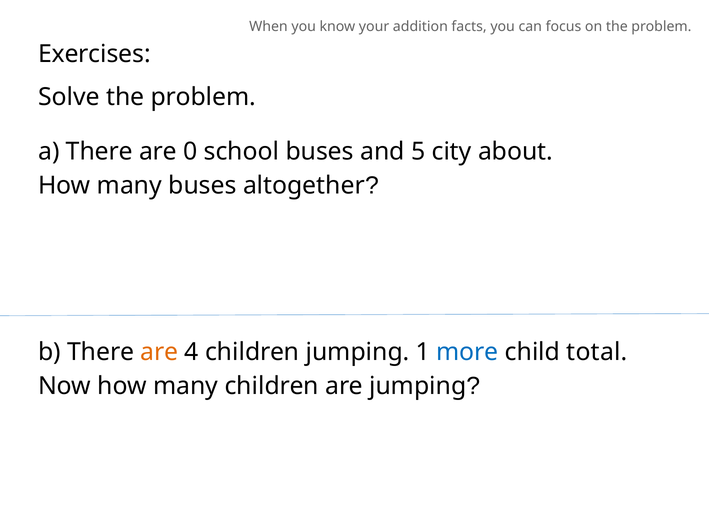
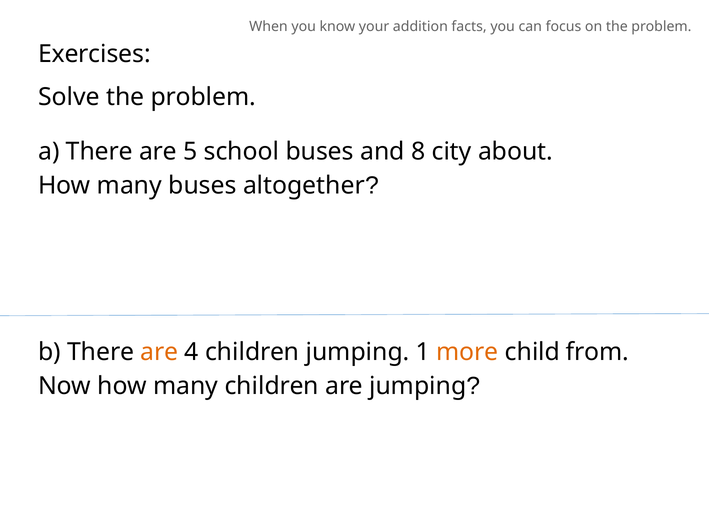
0: 0 -> 5
5: 5 -> 8
more colour: blue -> orange
total: total -> from
